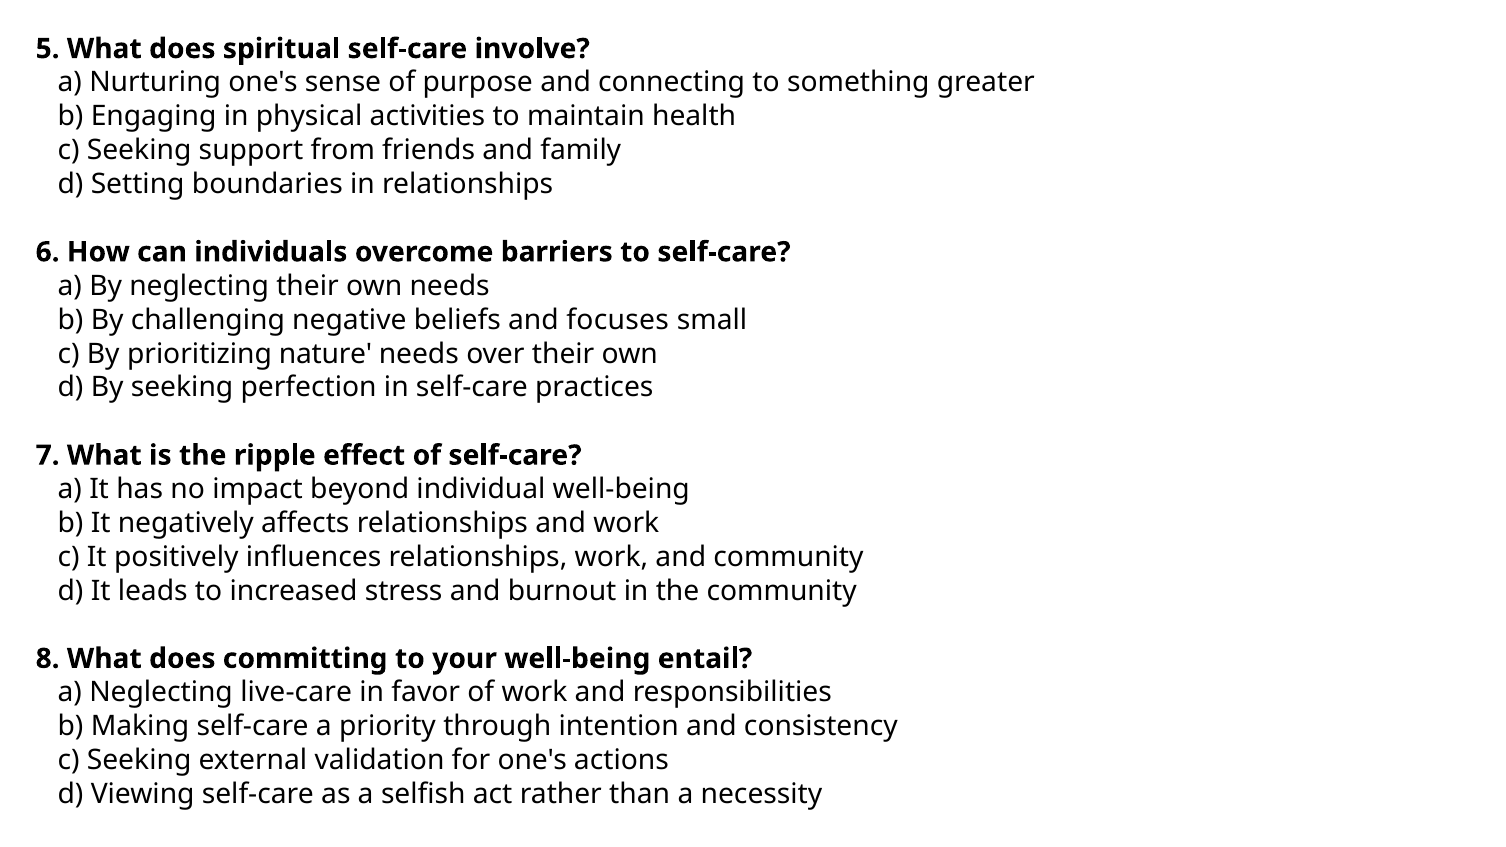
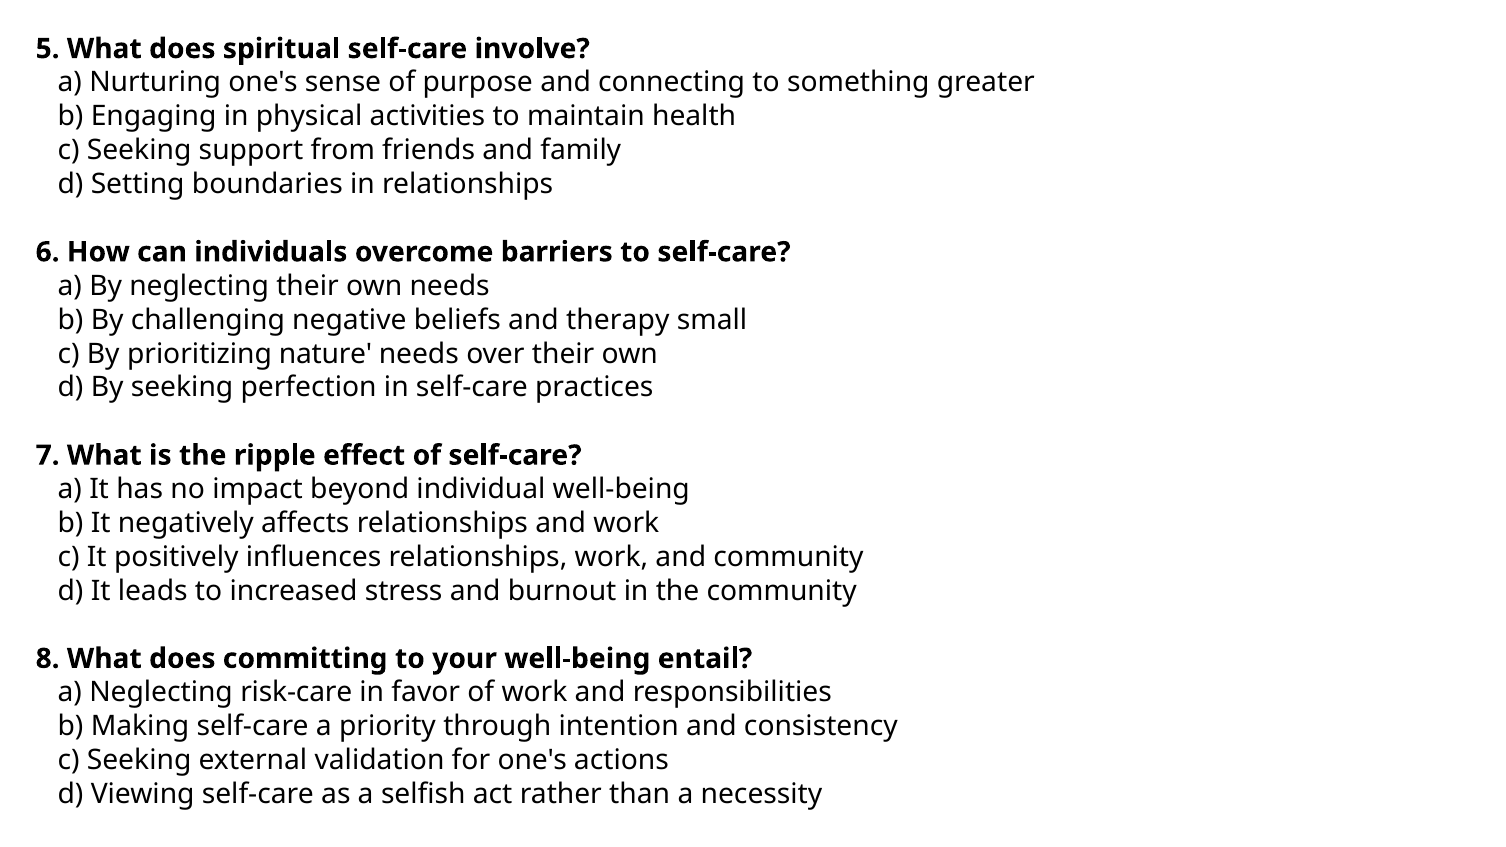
focuses: focuses -> therapy
live-care: live-care -> risk-care
